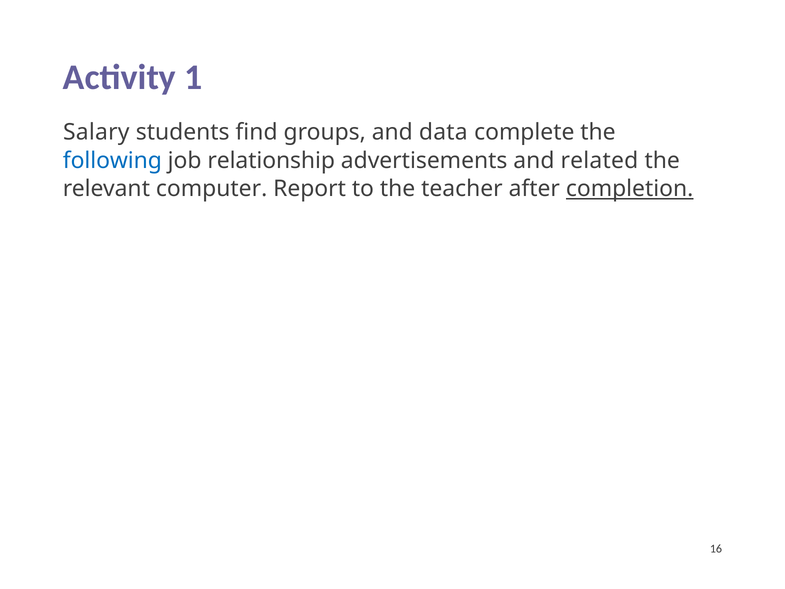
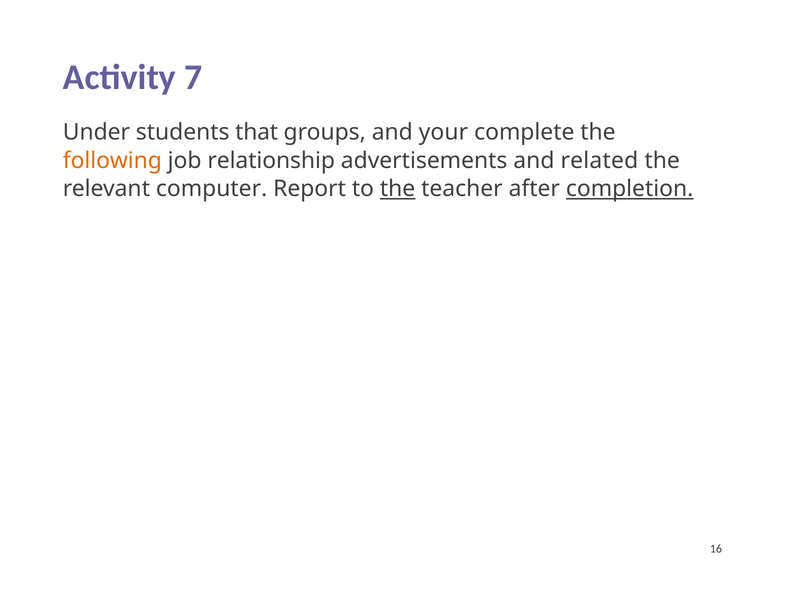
1: 1 -> 7
Salary: Salary -> Under
find: find -> that
data: data -> your
following colour: blue -> orange
the at (398, 189) underline: none -> present
